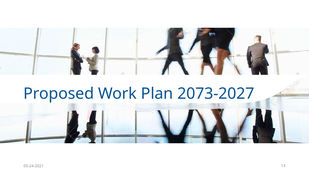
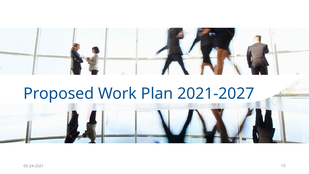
2073-2027: 2073-2027 -> 2021-2027
